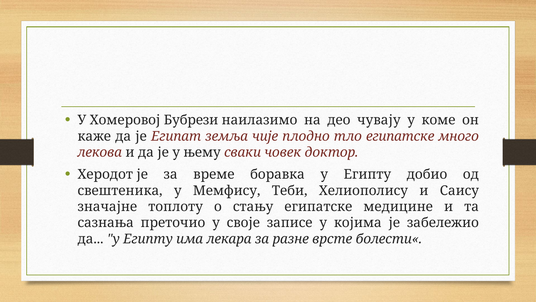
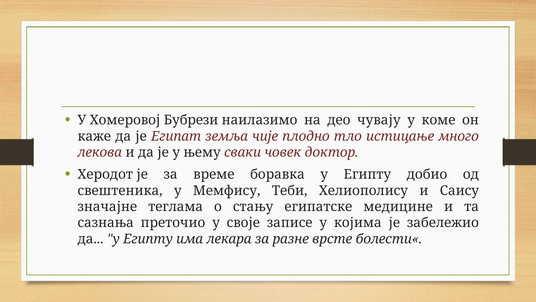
тло египатске: египатске -> истицање
топлоту: топлоту -> теглама
